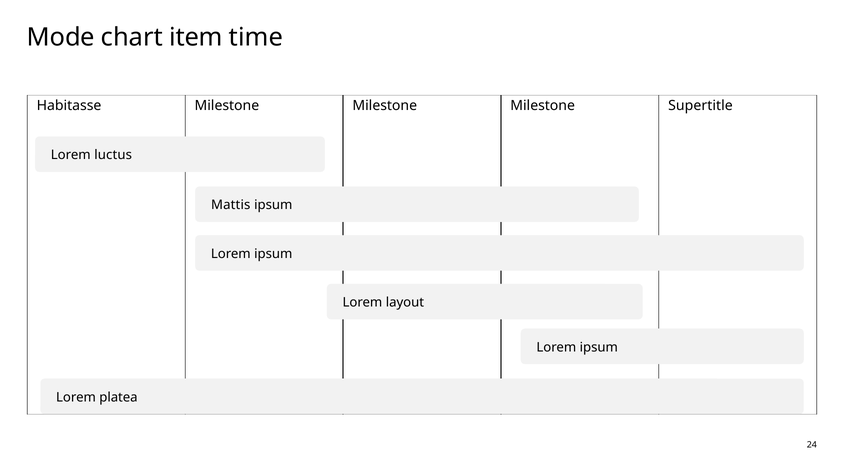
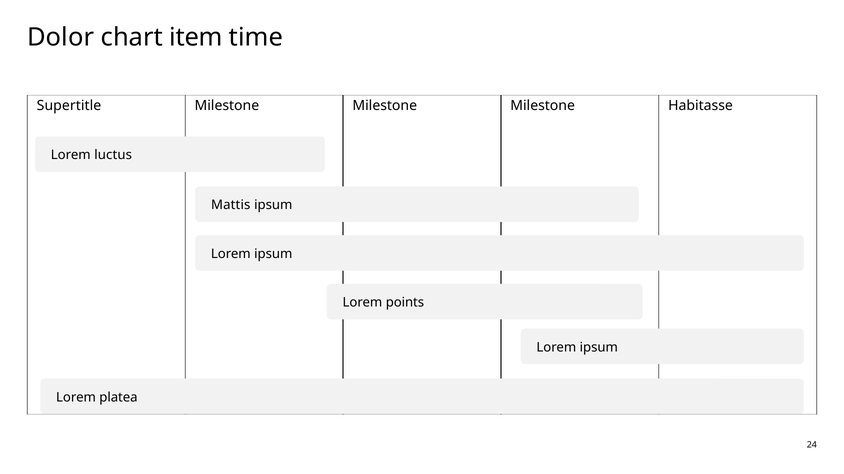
Mode: Mode -> Dolor
Habitasse: Habitasse -> Supertitle
Supertitle: Supertitle -> Habitasse
layout: layout -> points
